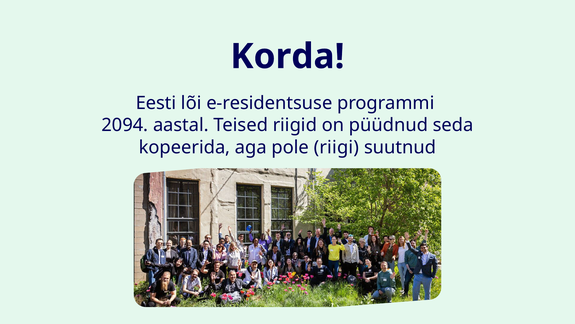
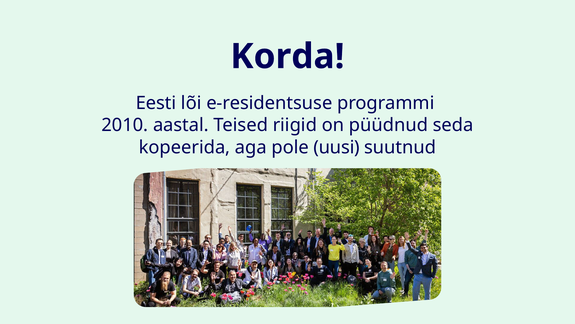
2094: 2094 -> 2010
riigi: riigi -> uusi
